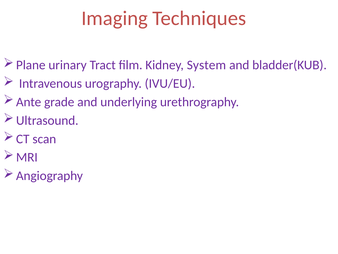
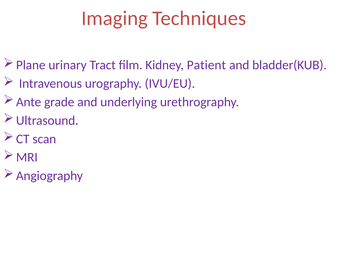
System: System -> Patient
